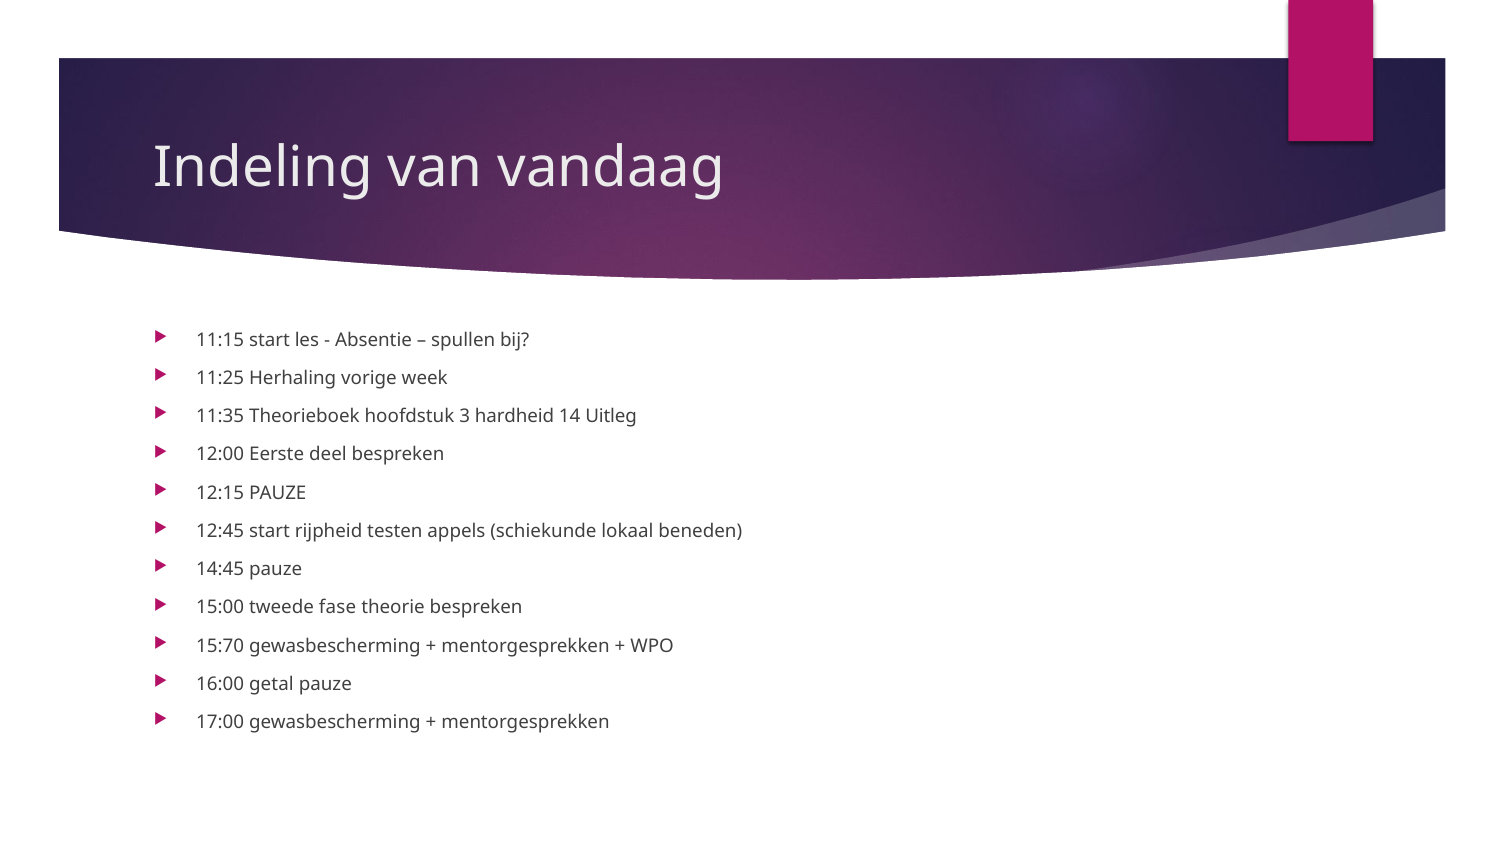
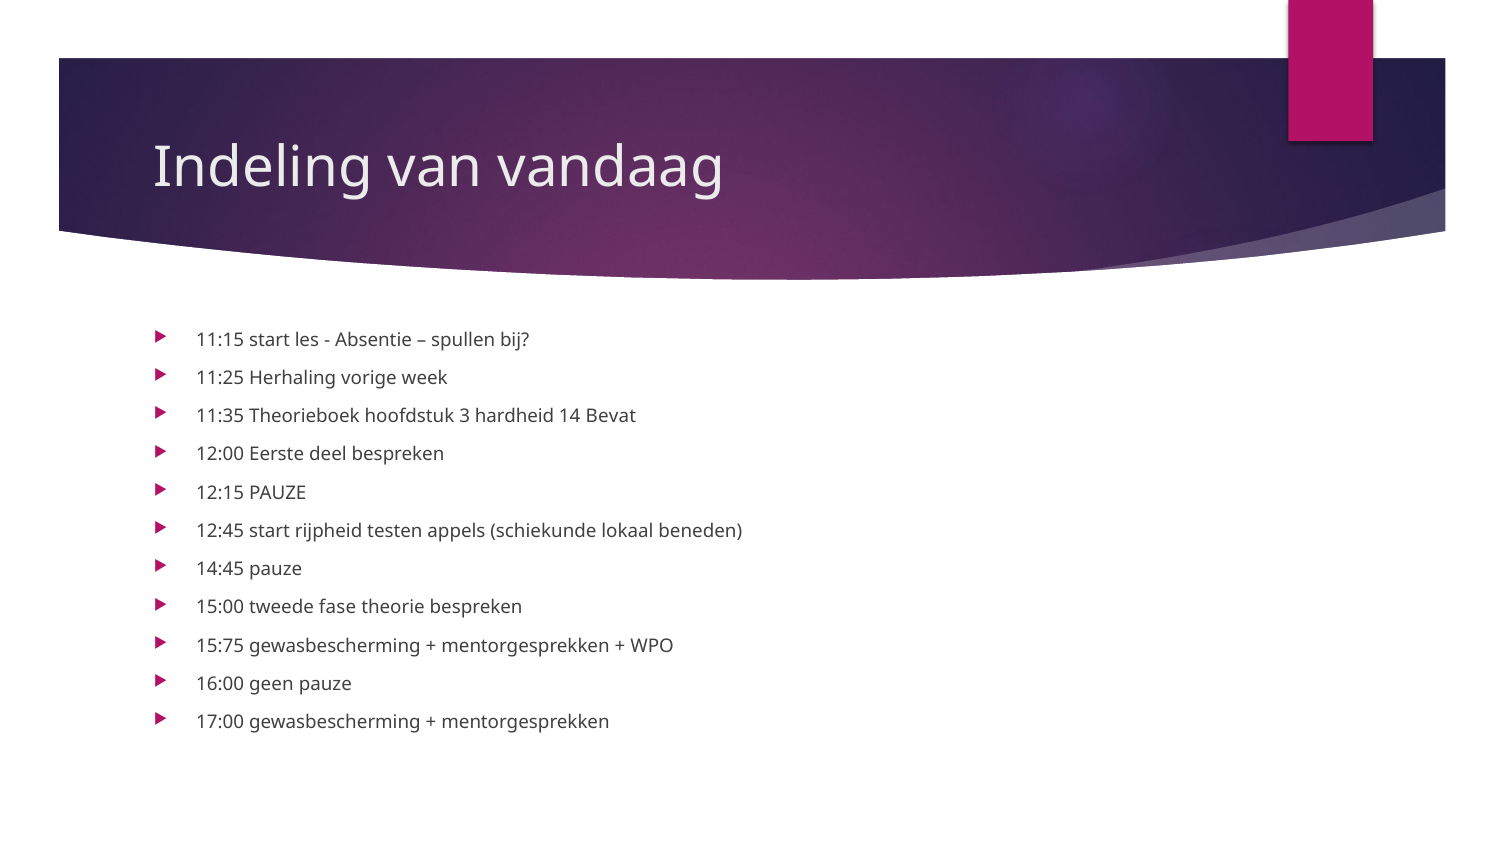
Uitleg: Uitleg -> Bevat
15:70: 15:70 -> 15:75
getal: getal -> geen
